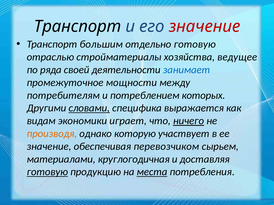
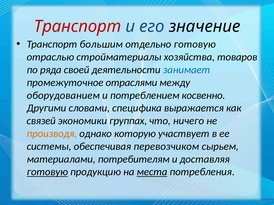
Транспорт at (77, 27) colour: black -> red
значение at (205, 27) colour: red -> black
ведущее: ведущее -> товаров
мощности: мощности -> отраслями
потребителям: потребителям -> оборудованием
которых: которых -> косвенно
словами underline: present -> none
видам: видам -> связей
играет: играет -> группах
ничего underline: present -> none
значение at (49, 147): значение -> системы
круглогодичная: круглогодичная -> потребителям
